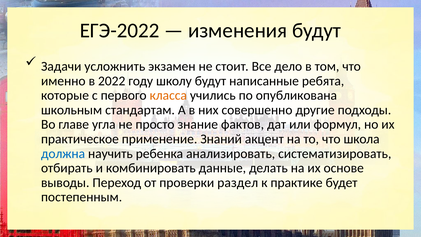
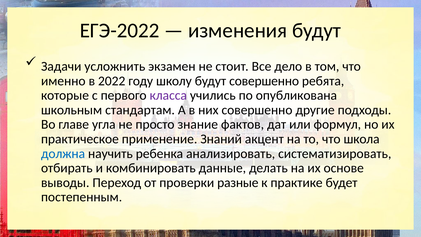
будут написанные: написанные -> совершенно
класса colour: orange -> purple
раздел: раздел -> разные
